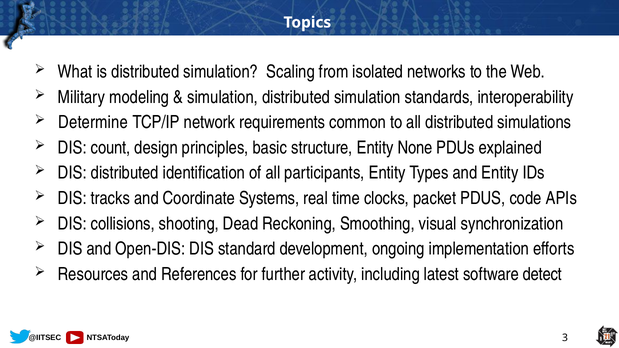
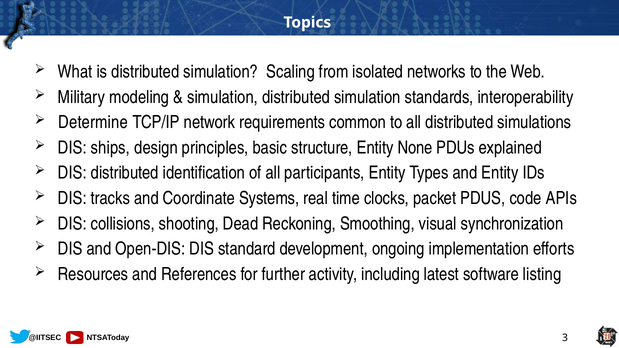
count: count -> ships
detect: detect -> listing
